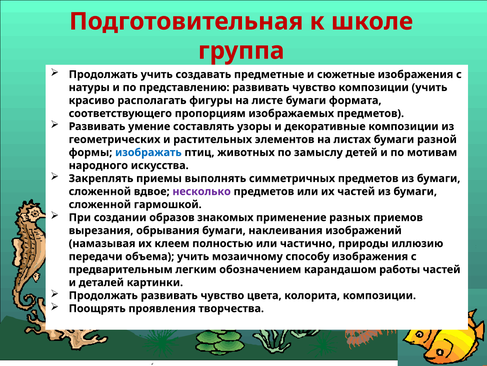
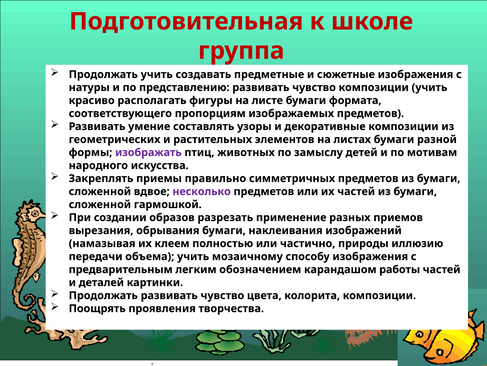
изображать colour: blue -> purple
выполнять: выполнять -> правильно
знакомых: знакомых -> разрезать
